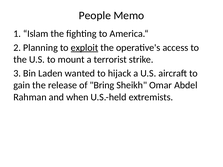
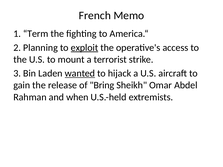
People: People -> French
Islam: Islam -> Term
wanted underline: none -> present
